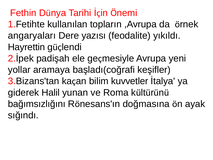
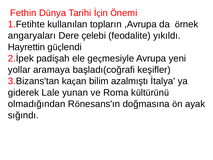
yazısı: yazısı -> çelebi
kuvvetler: kuvvetler -> azalmıştı
Halil: Halil -> Lale
bağımsızlığını: bağımsızlığını -> olmadığından
